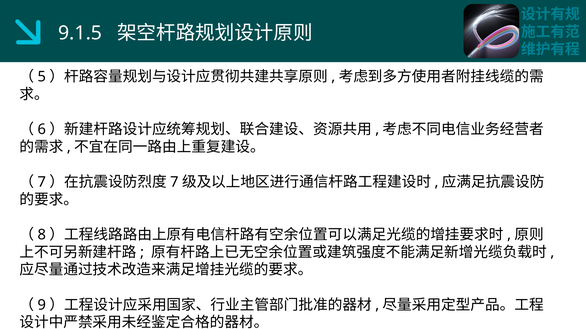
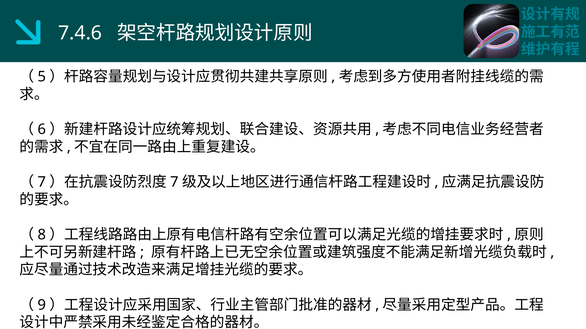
9.1.5: 9.1.5 -> 7.4.6
